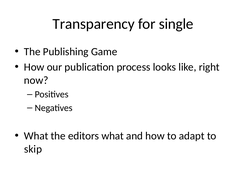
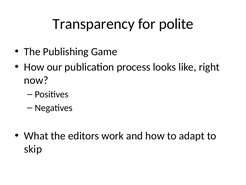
single: single -> polite
editors what: what -> work
